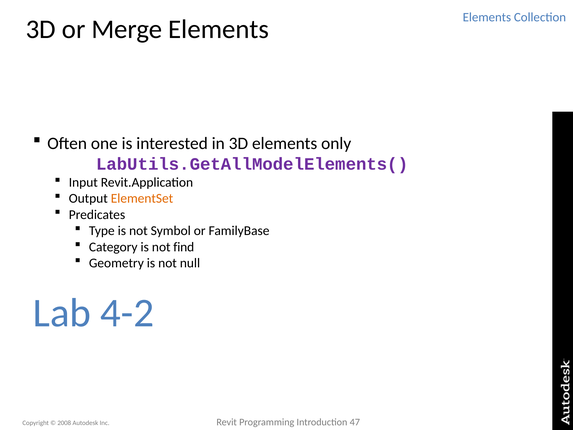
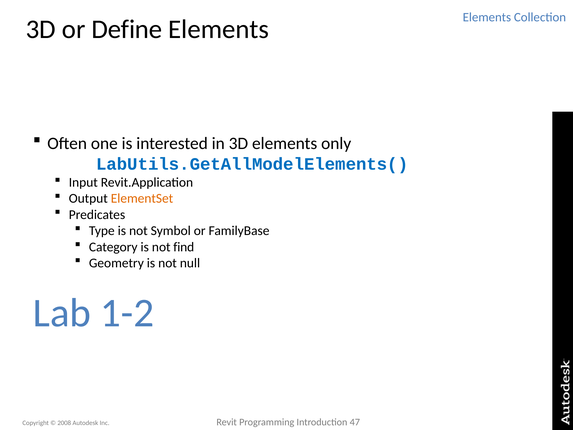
Merge: Merge -> Define
LabUtils.GetAllModelElements( colour: purple -> blue
4-2: 4-2 -> 1-2
